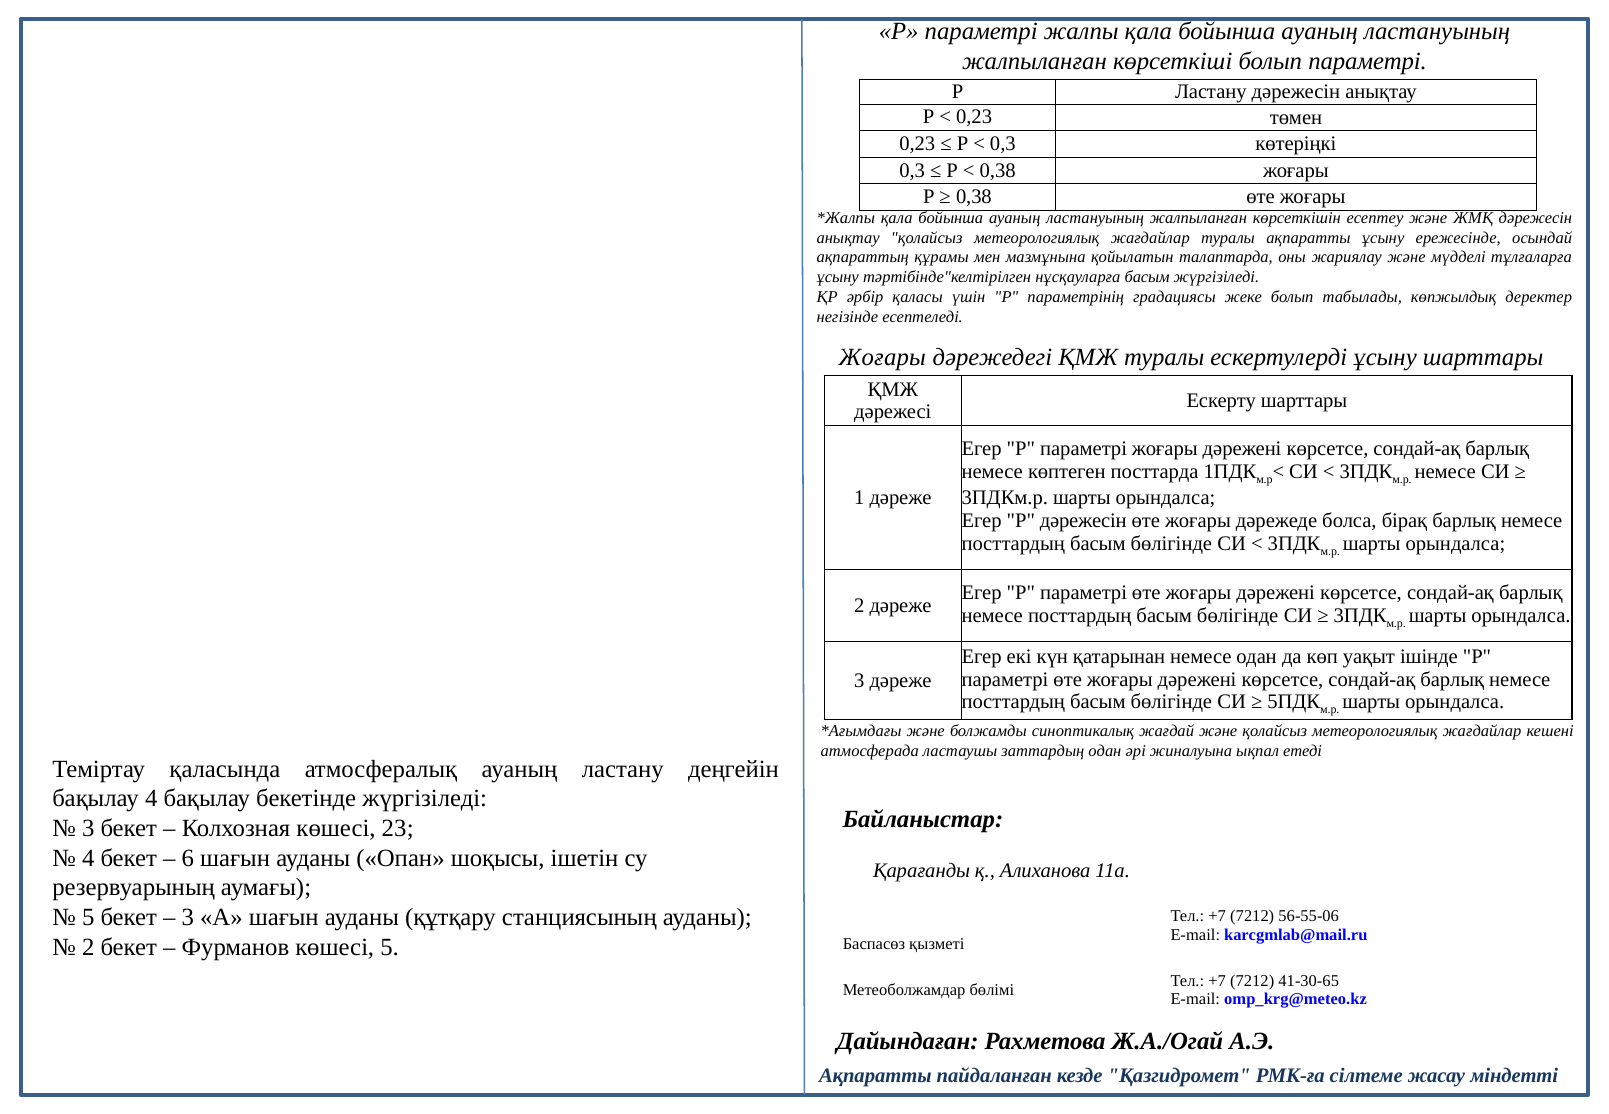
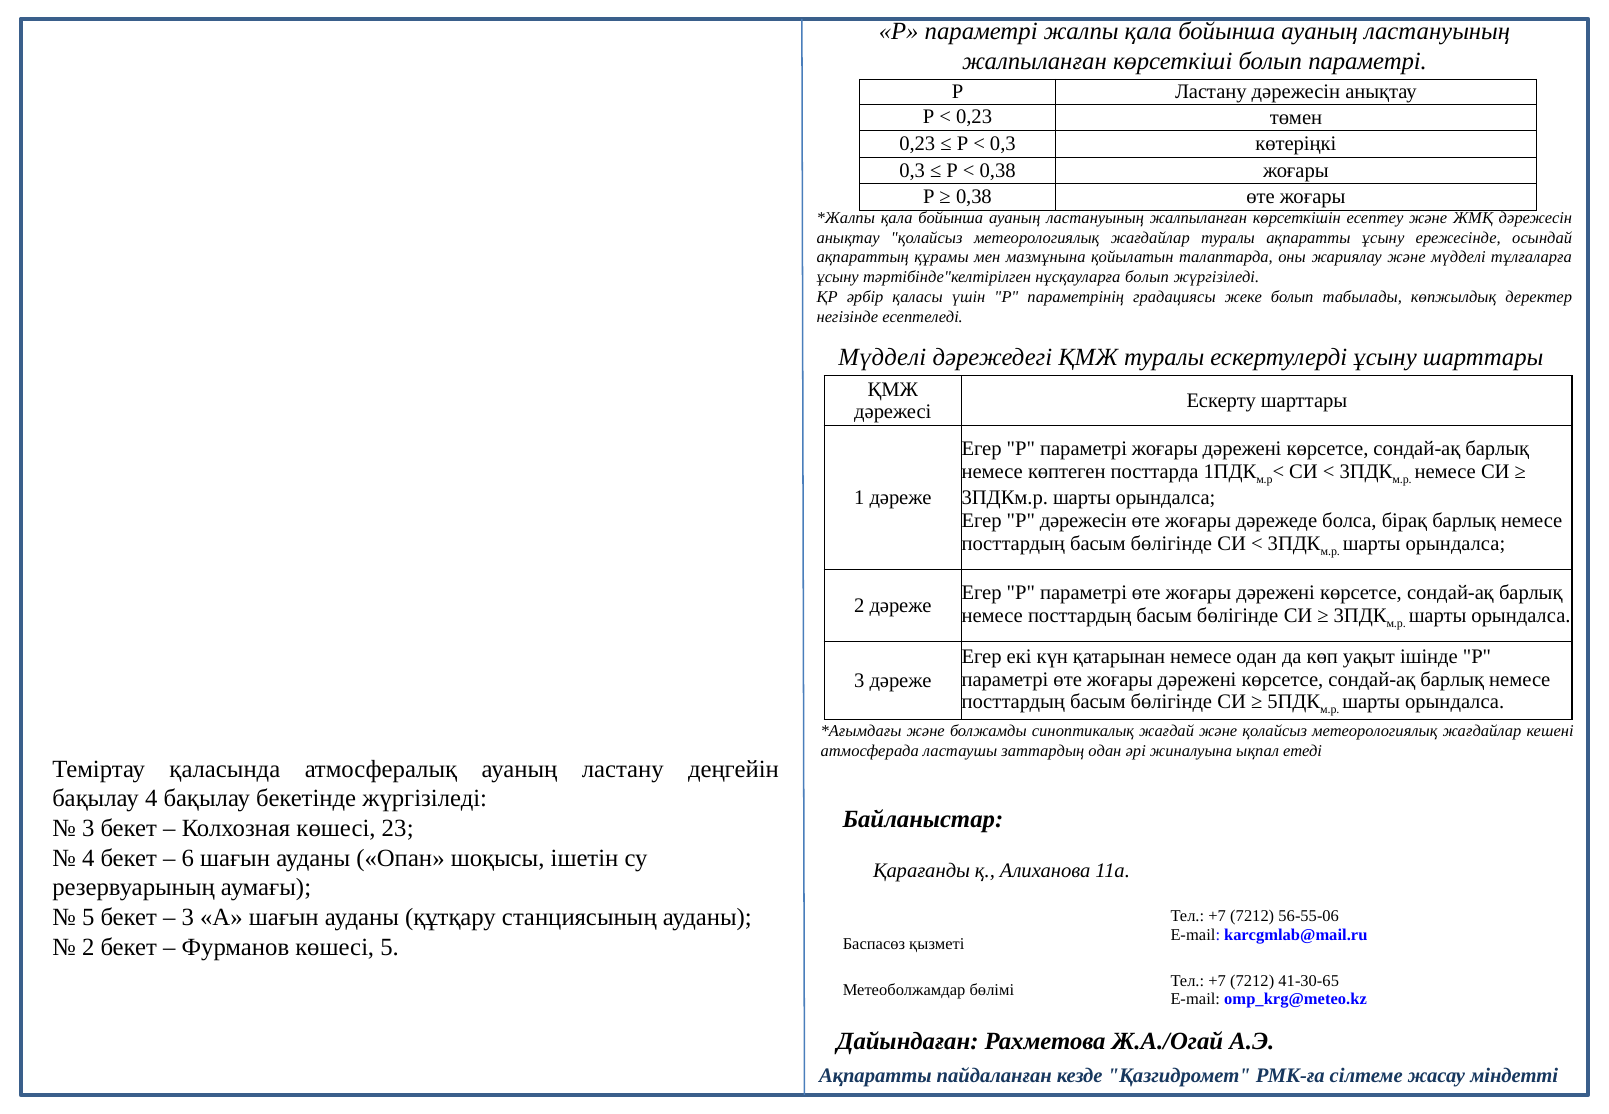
нұсқауларға басым: басым -> болып
Жоғары at (882, 358): Жоғары -> Мүдделі
